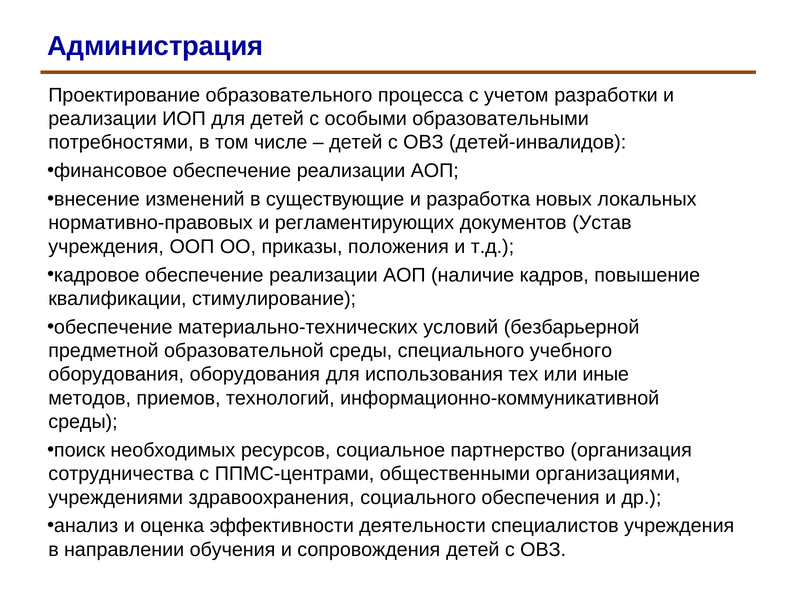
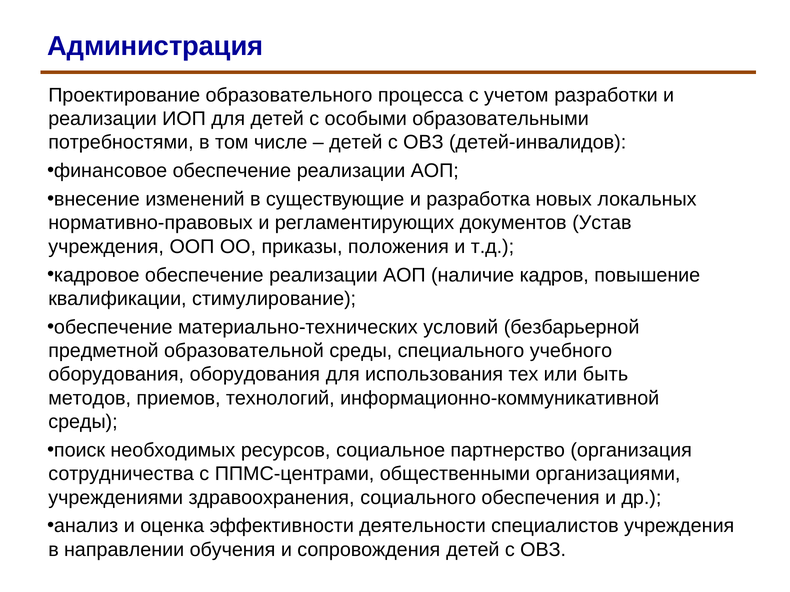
иные: иные -> быть
